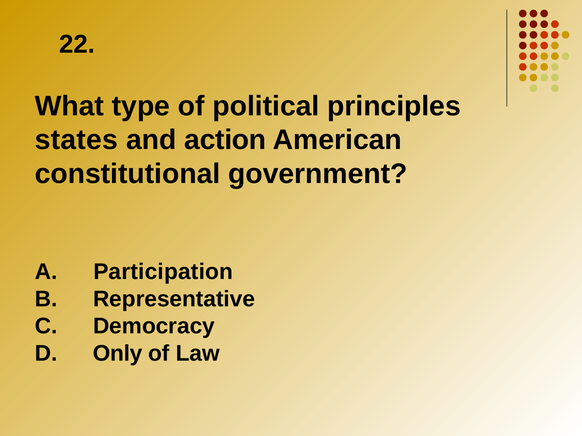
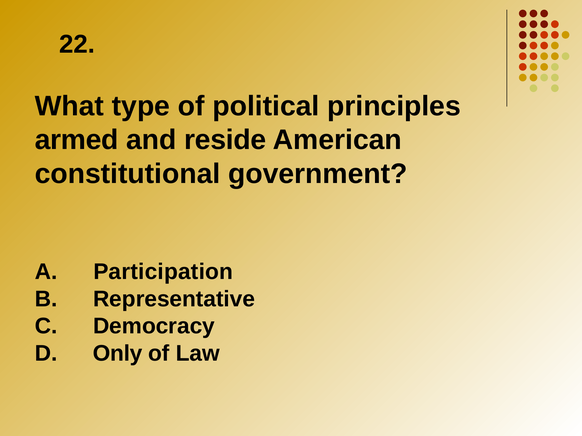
states: states -> armed
action: action -> reside
